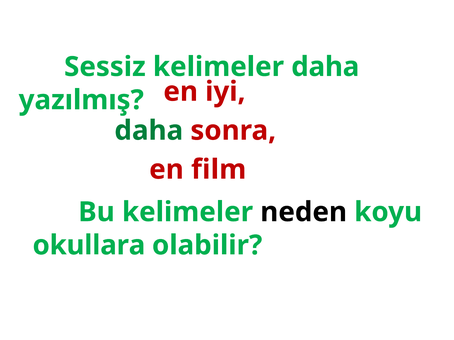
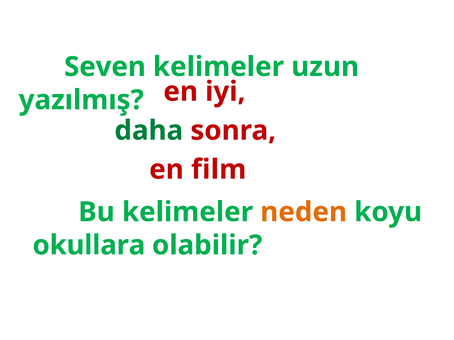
Sessiz: Sessiz -> Seven
kelimeler daha: daha -> uzun
neden colour: black -> orange
